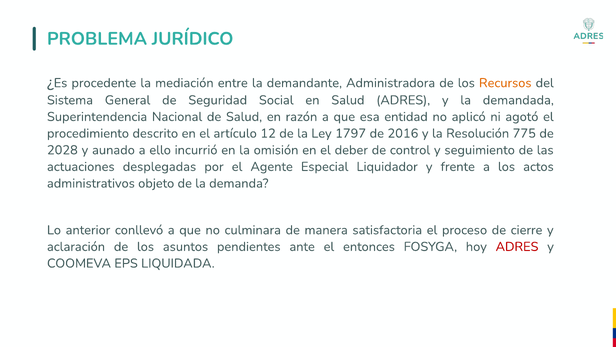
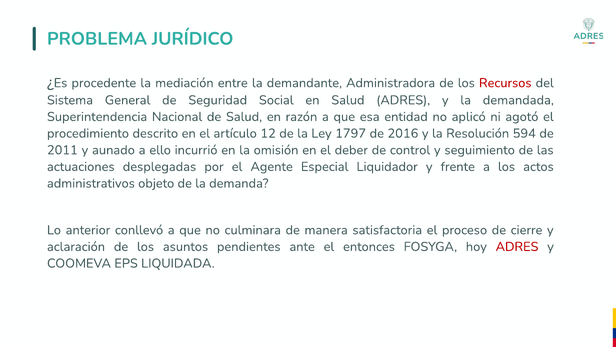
Recursos colour: orange -> red
775: 775 -> 594
2028: 2028 -> 2011
